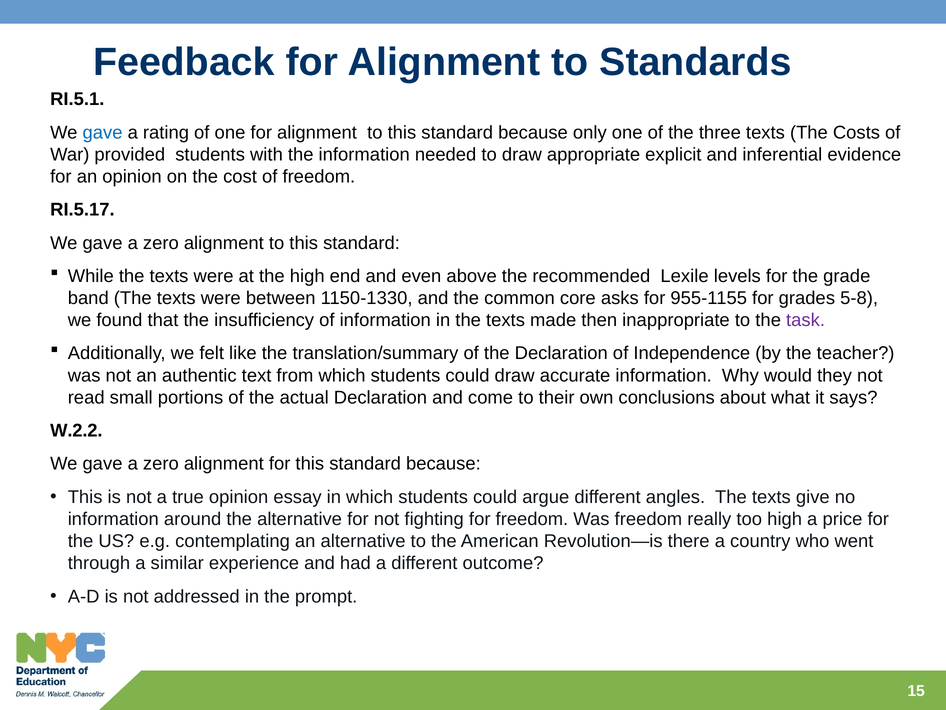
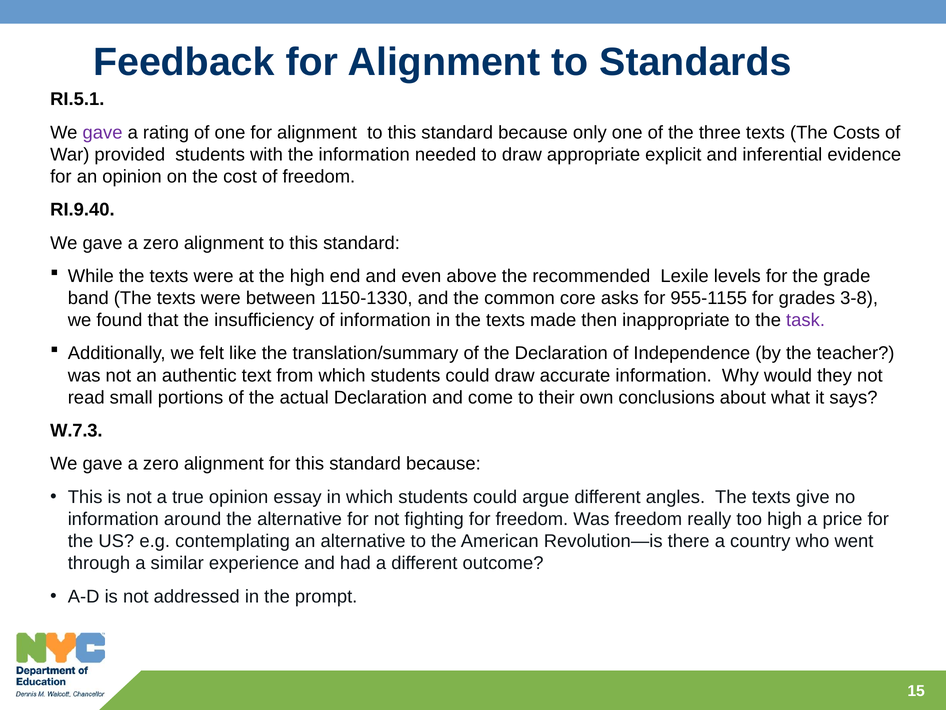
gave at (102, 132) colour: blue -> purple
RI.5.17: RI.5.17 -> RI.9.40
5-8: 5-8 -> 3-8
W.2.2: W.2.2 -> W.7.3
